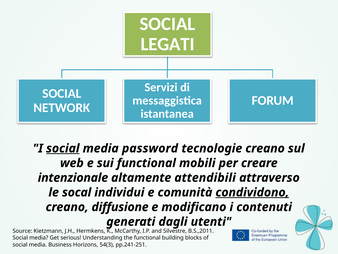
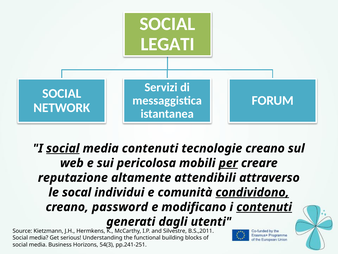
media password: password -> contenuti
sui functional: functional -> pericolosa
per underline: none -> present
intenzionale: intenzionale -> reputazione
diffusione: diffusione -> password
contenuti at (264, 207) underline: none -> present
